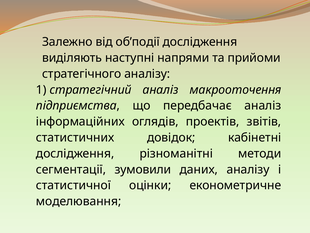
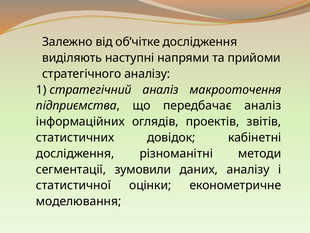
об’події: об’події -> об’чітке
